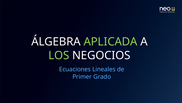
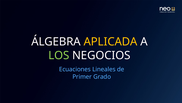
APLICADA colour: light green -> yellow
